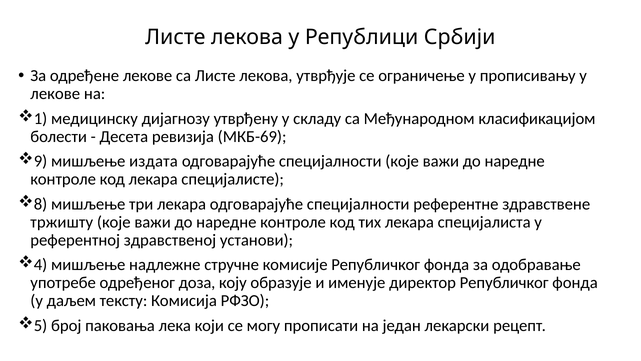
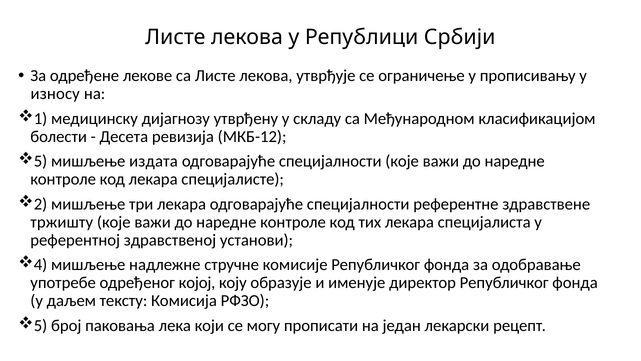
лекове at (55, 94): лекове -> износу
МКБ-69: МКБ-69 -> МКБ-12
9 at (41, 161): 9 -> 5
8: 8 -> 2
доза: доза -> којој
